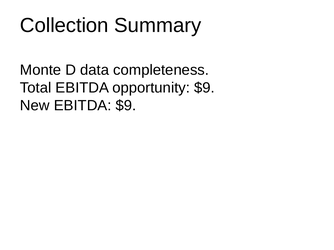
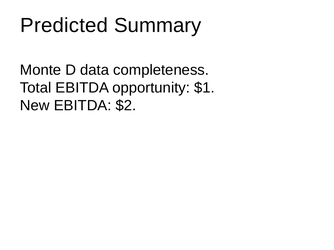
Collection: Collection -> Predicted
opportunity $9: $9 -> $1
EBITDA $9: $9 -> $2
